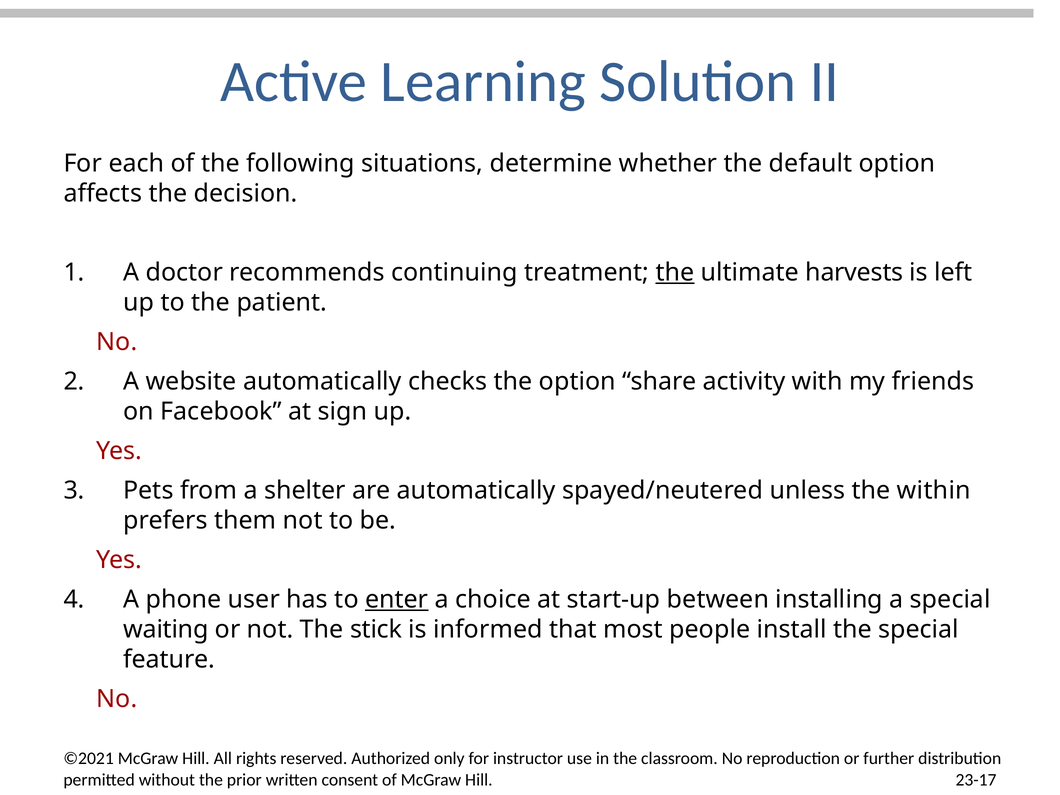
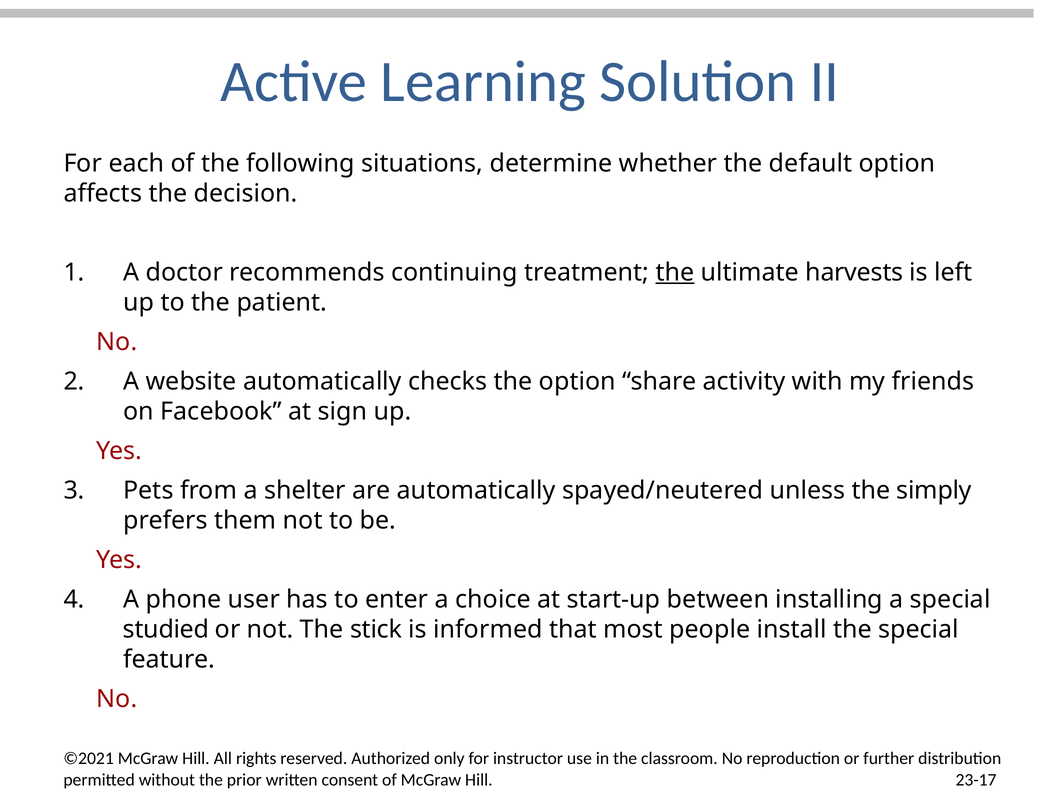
within: within -> simply
enter underline: present -> none
waiting: waiting -> studied
